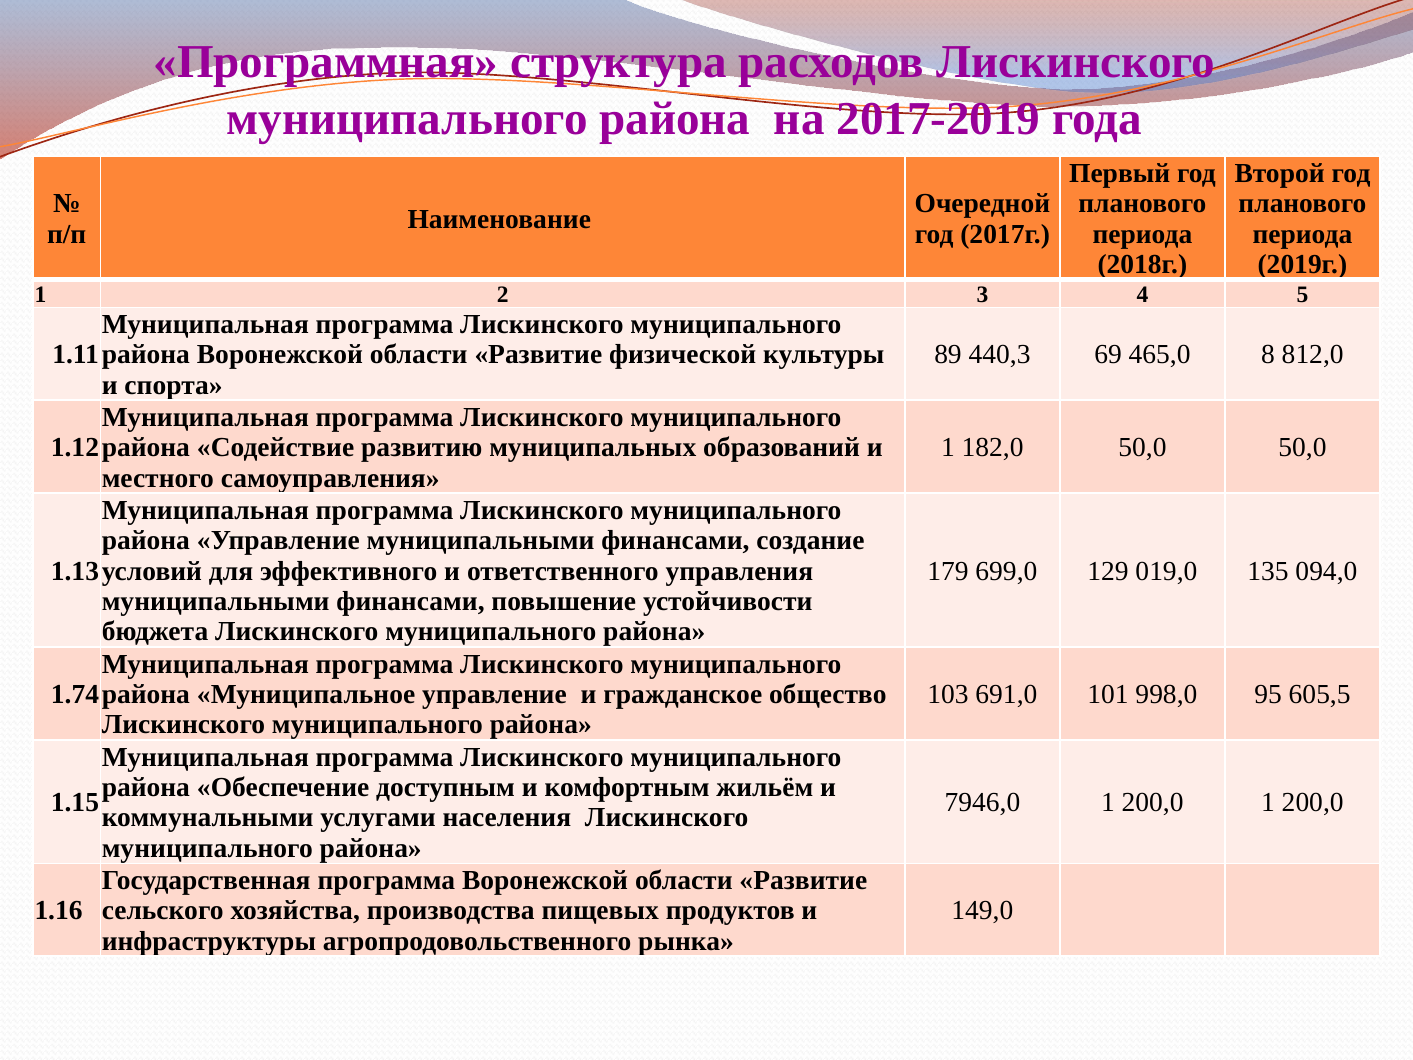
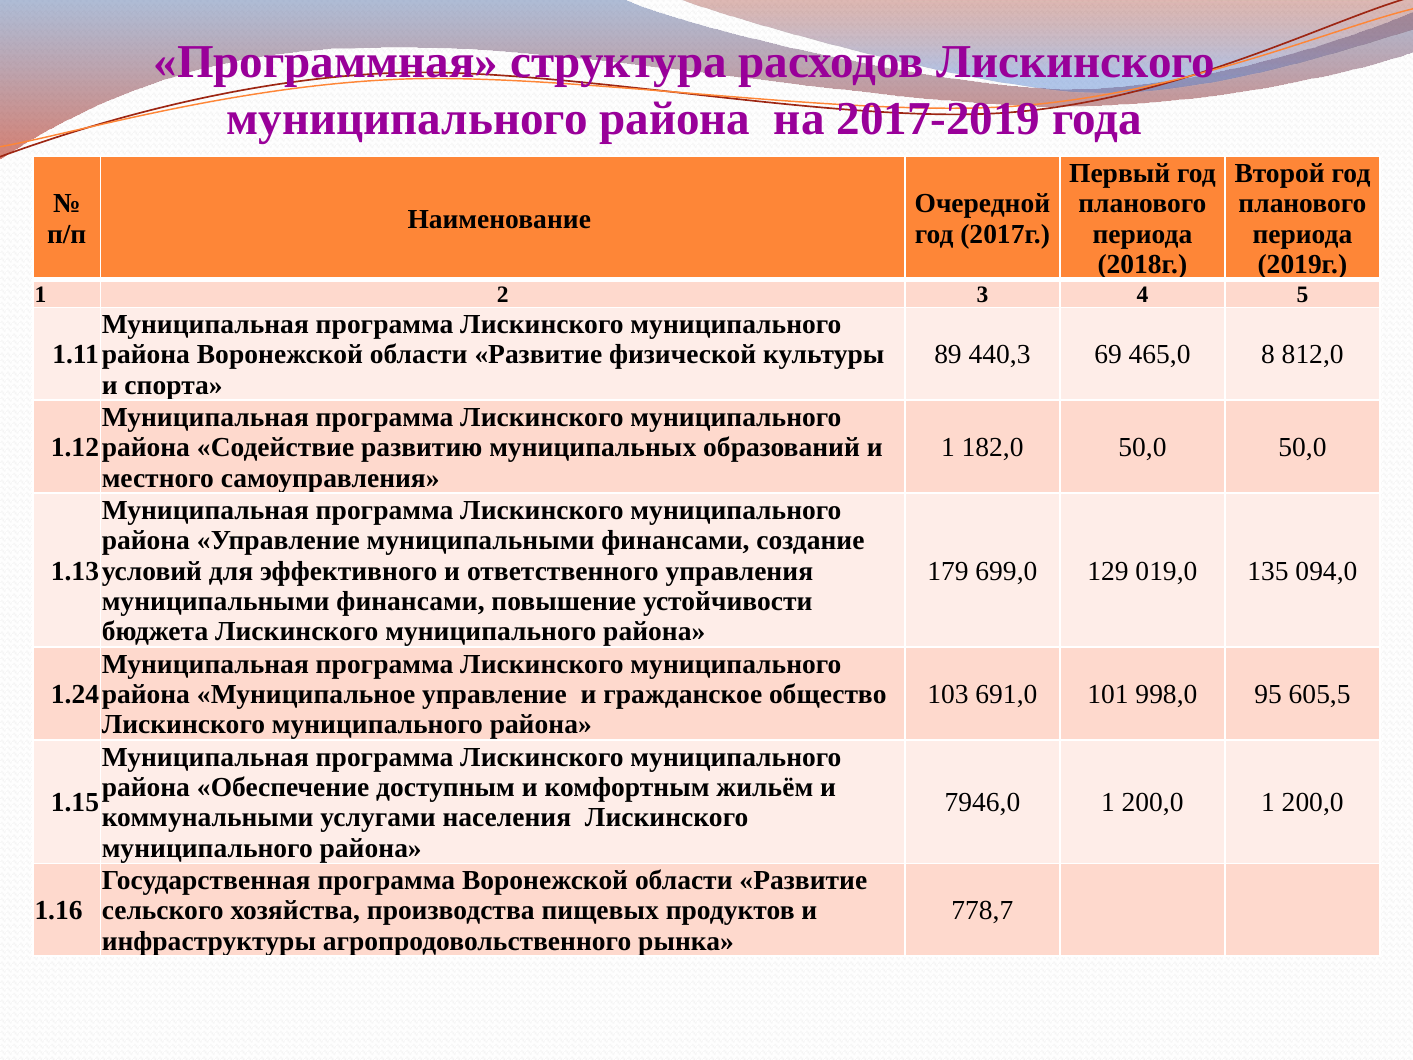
1.74: 1.74 -> 1.24
149,0: 149,0 -> 778,7
